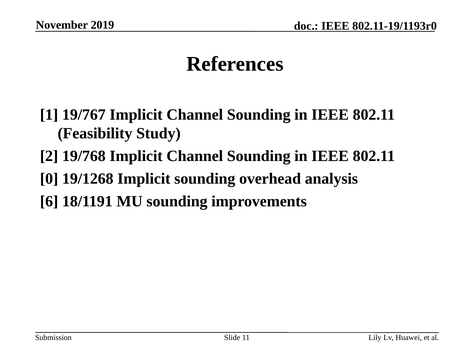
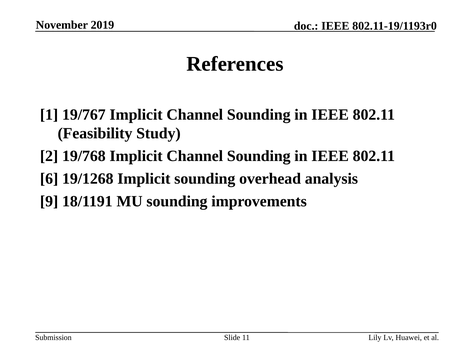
0: 0 -> 6
6: 6 -> 9
